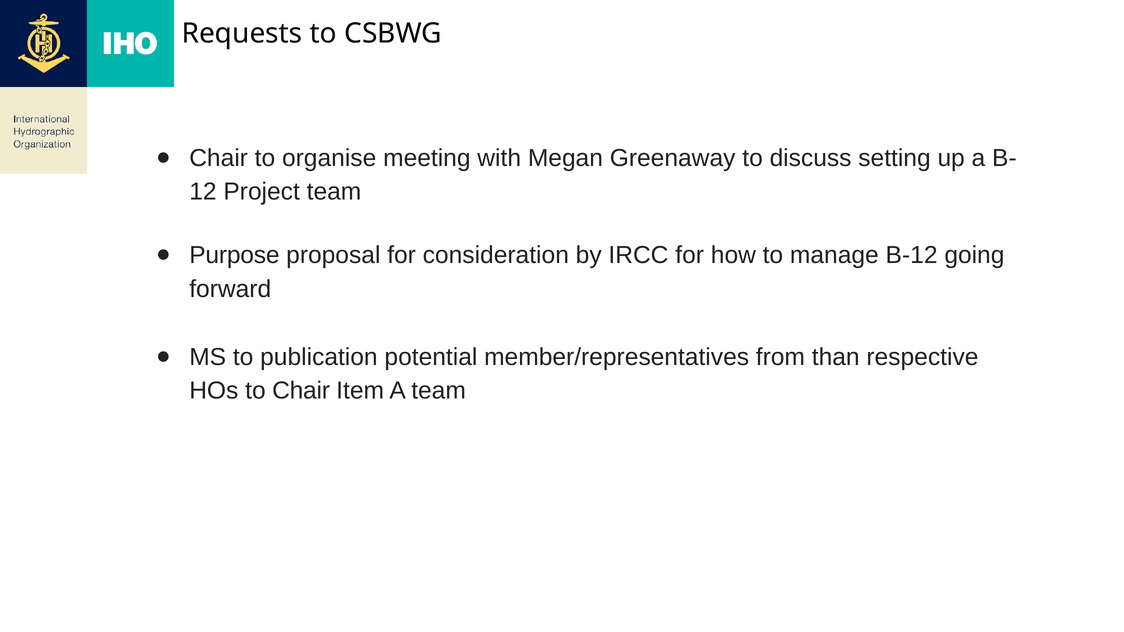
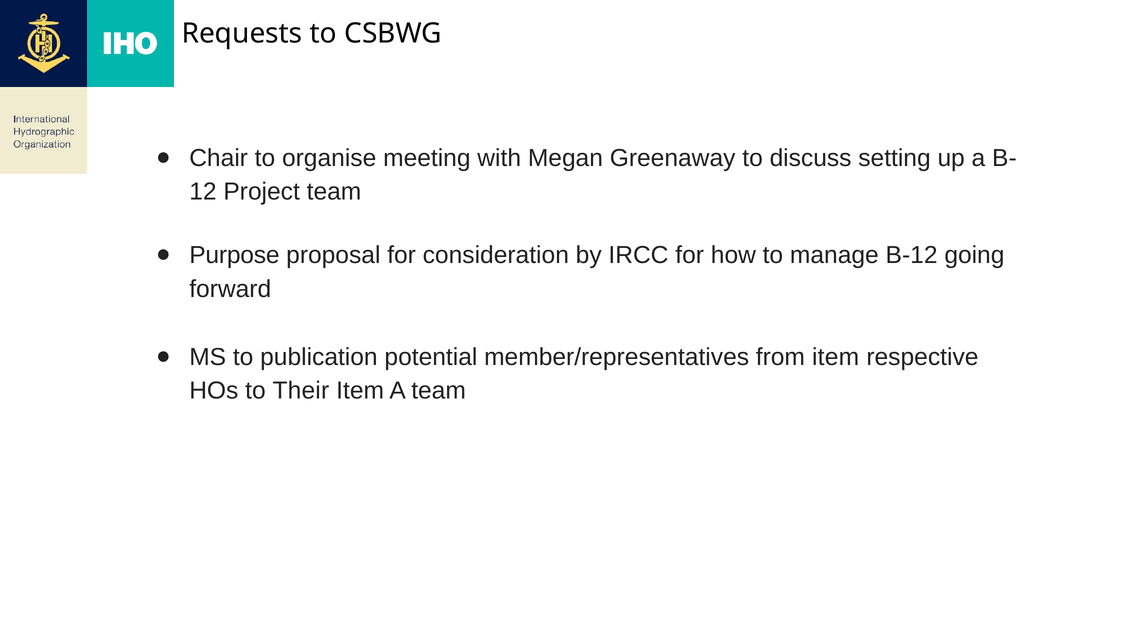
from than: than -> item
to Chair: Chair -> Their
